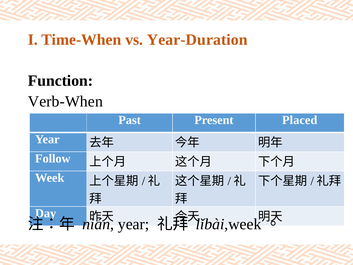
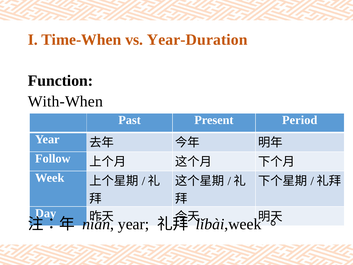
Verb-When: Verb-When -> With-When
Placed: Placed -> Period
